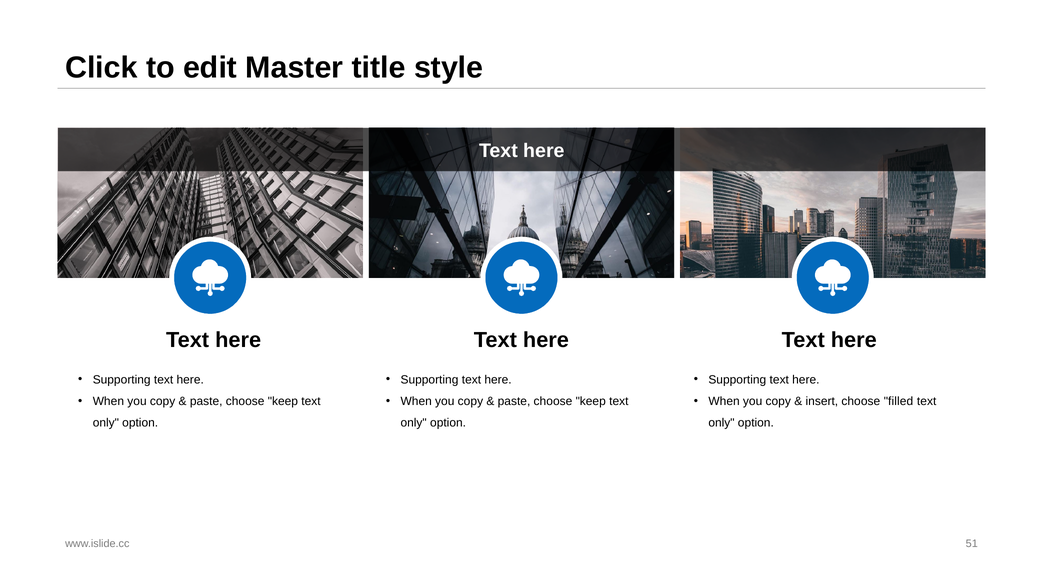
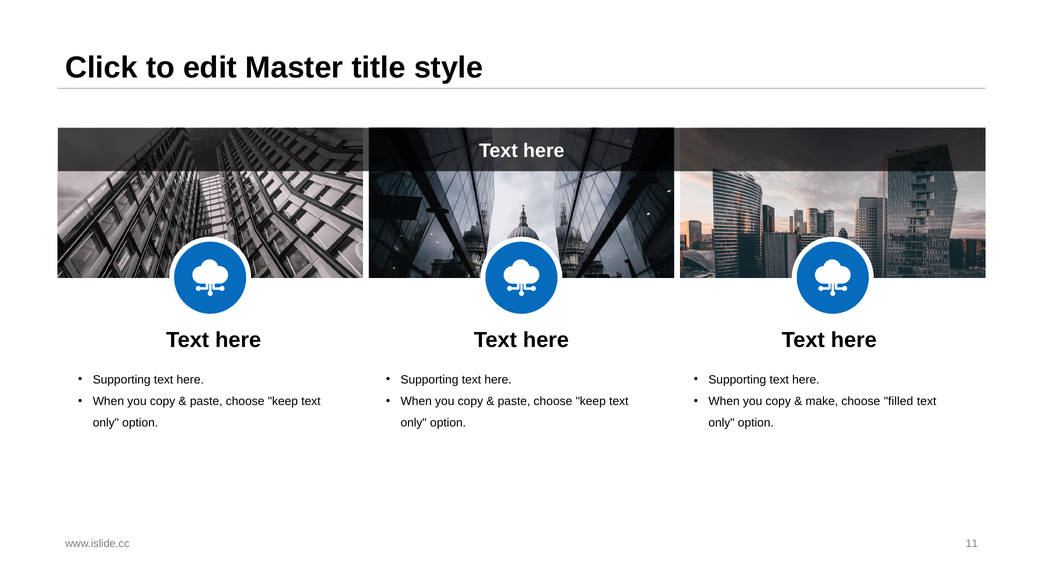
insert: insert -> make
51: 51 -> 11
